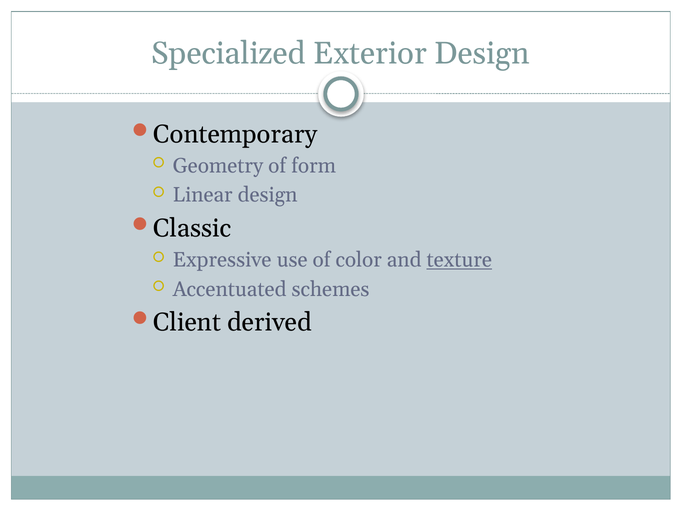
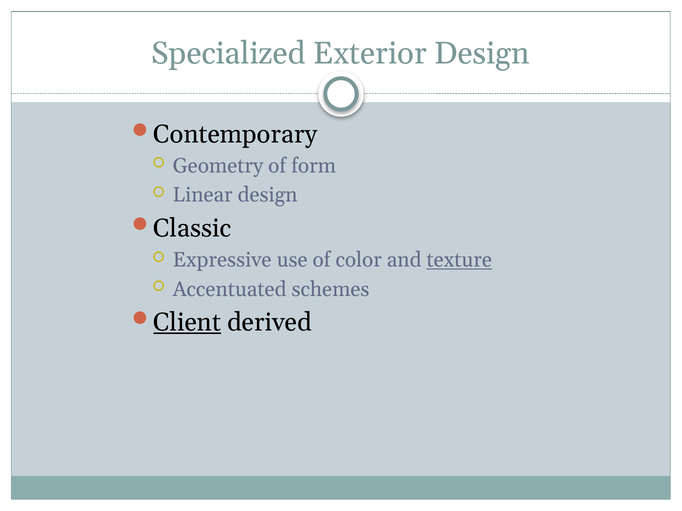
Client underline: none -> present
